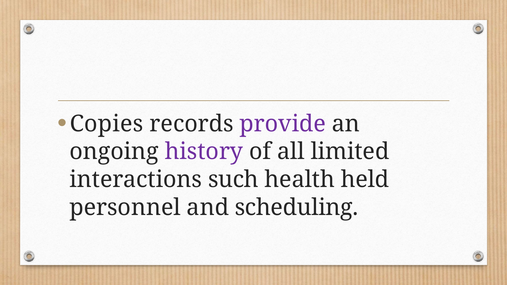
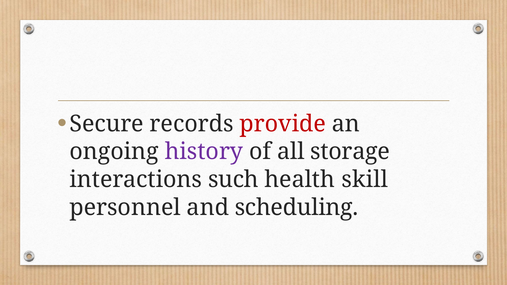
Copies: Copies -> Secure
provide colour: purple -> red
limited: limited -> storage
held: held -> skill
